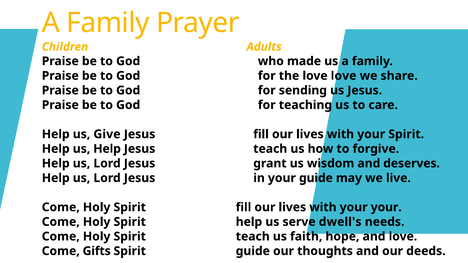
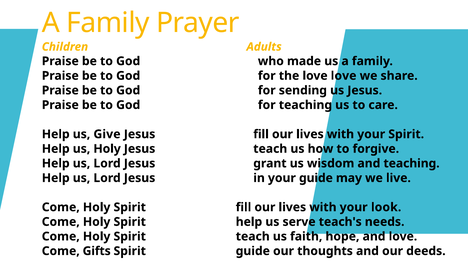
us Help: Help -> Holy
and deserves: deserves -> teaching
your your: your -> look
dwell's: dwell's -> teach's
